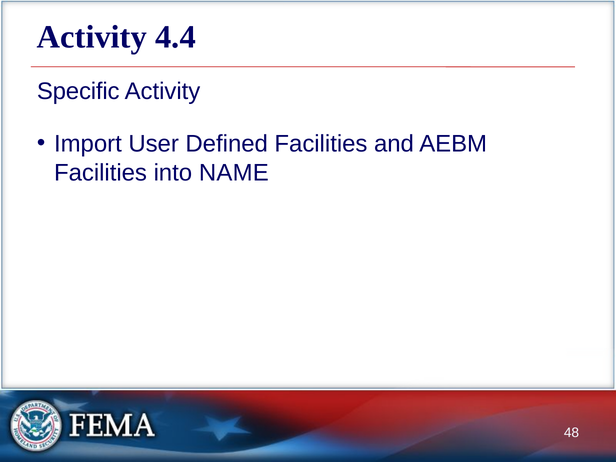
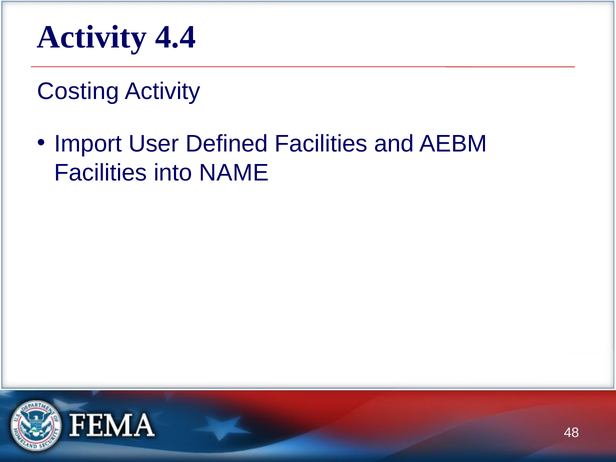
Specific: Specific -> Costing
